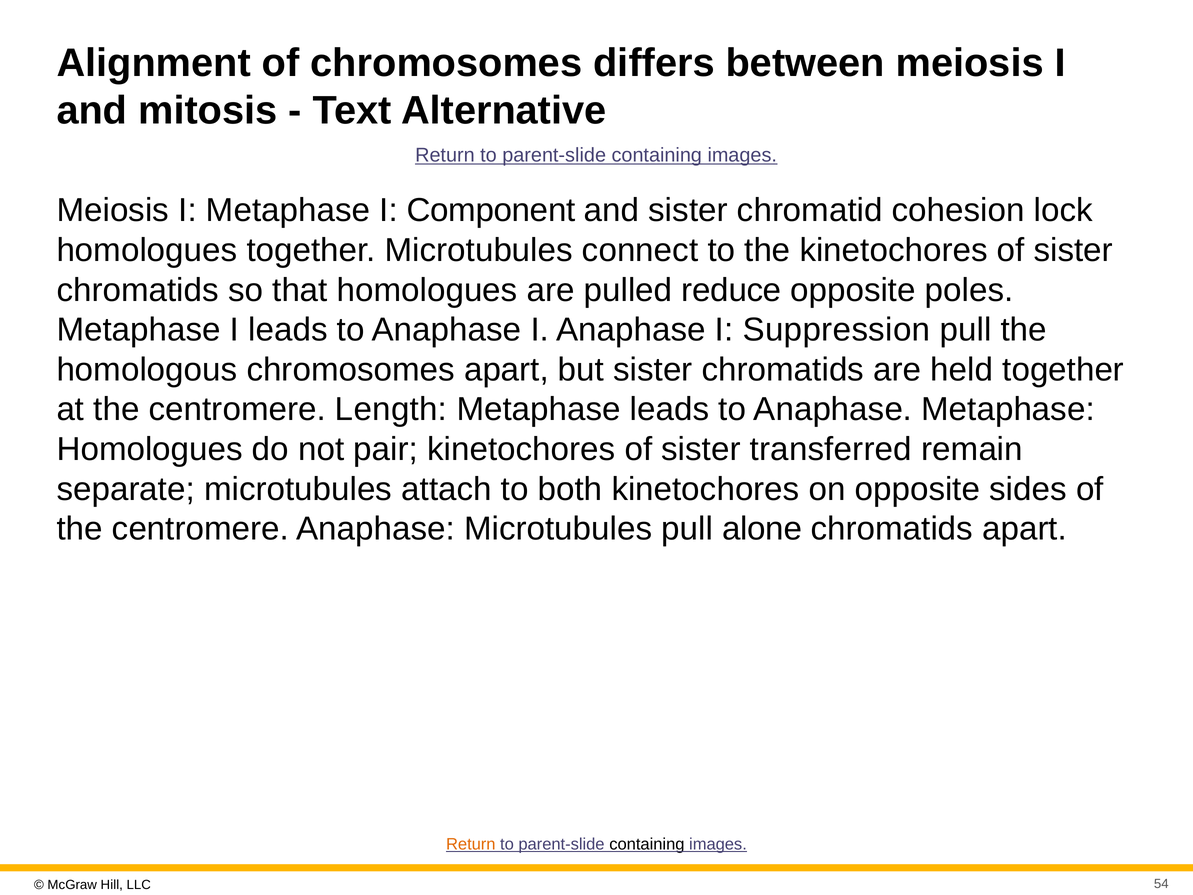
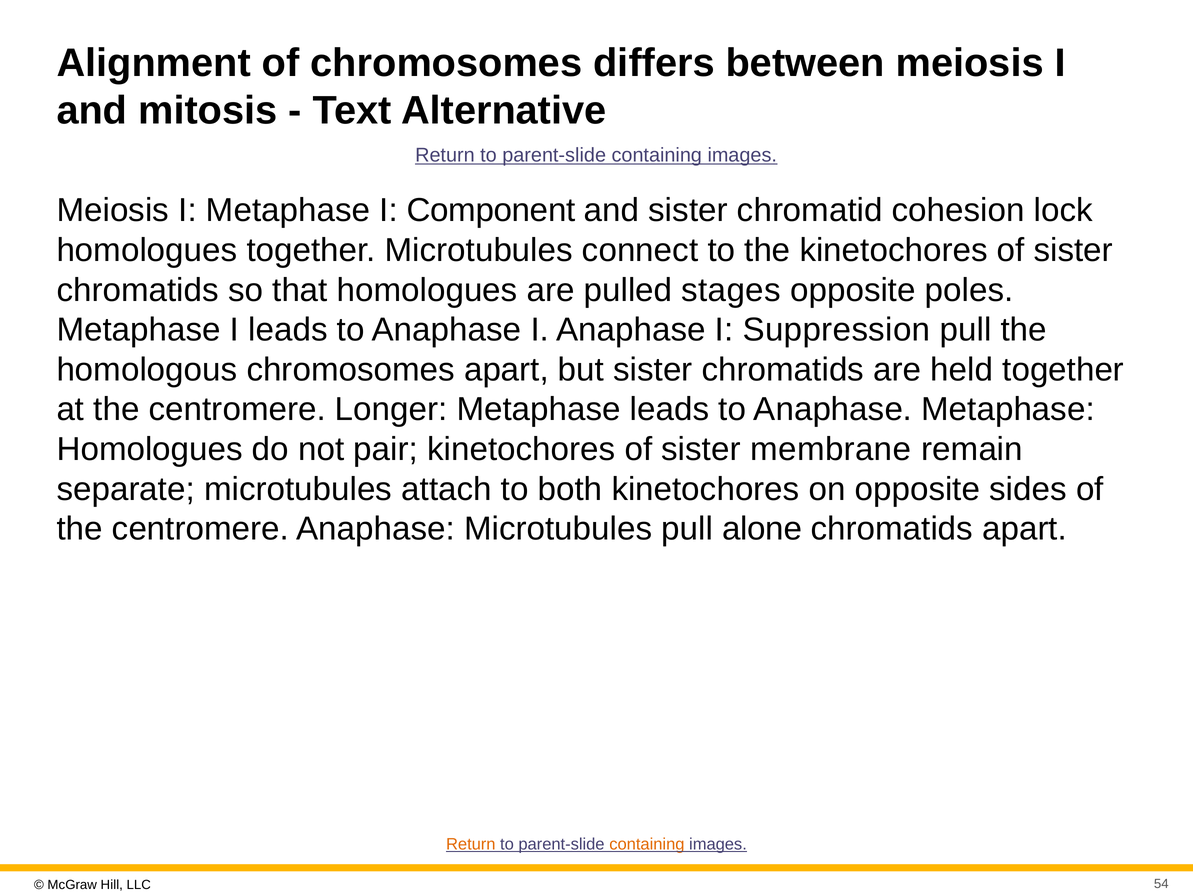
reduce: reduce -> stages
Length: Length -> Longer
transferred: transferred -> membrane
containing at (647, 844) colour: black -> orange
